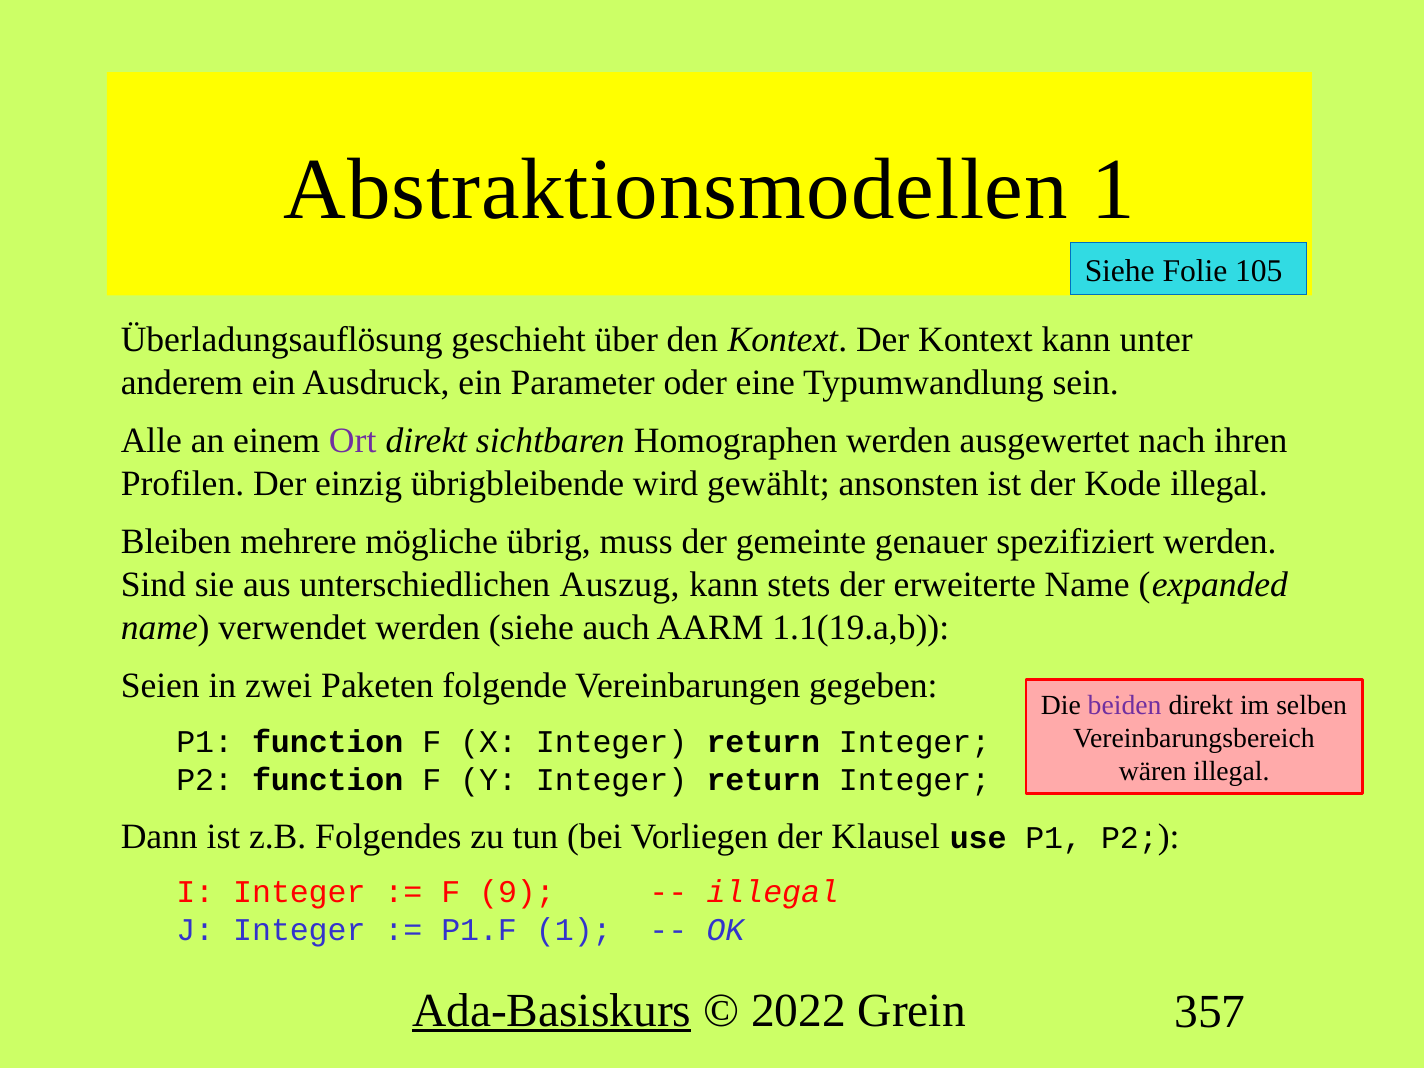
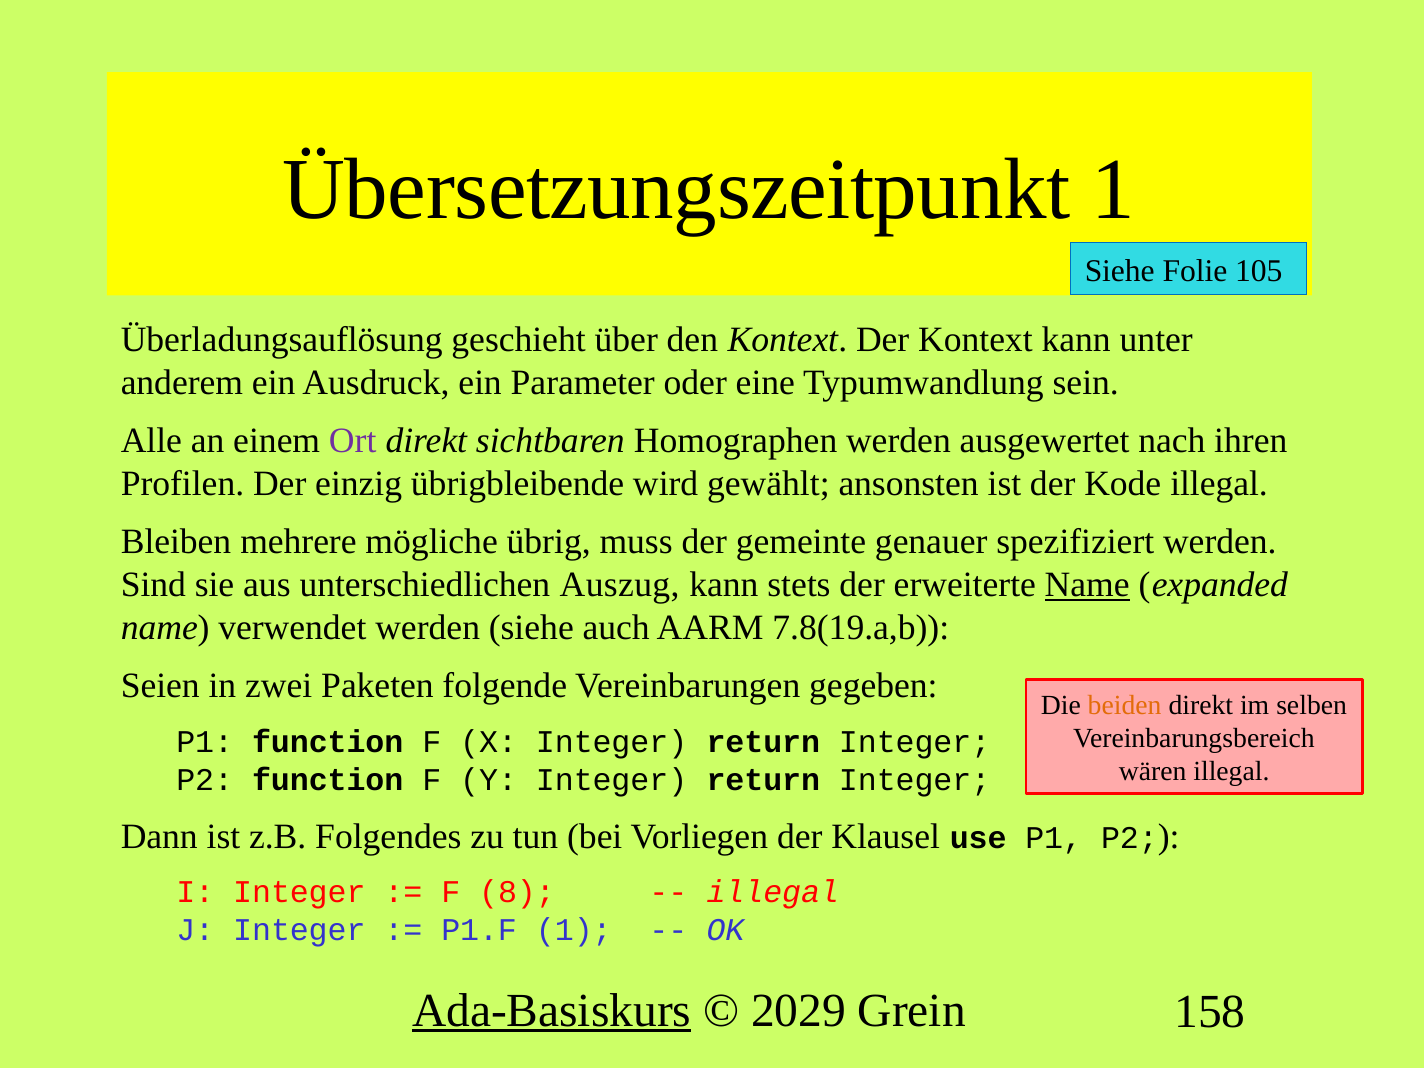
Abstraktionsmodellen: Abstraktionsmodellen -> Übersetzungszeitpunkt
Name at (1087, 585) underline: none -> present
1.1(19.a,b: 1.1(19.a,b -> 7.8(19.a,b
beiden colour: purple -> orange
9: 9 -> 8
2022: 2022 -> 2029
357: 357 -> 158
